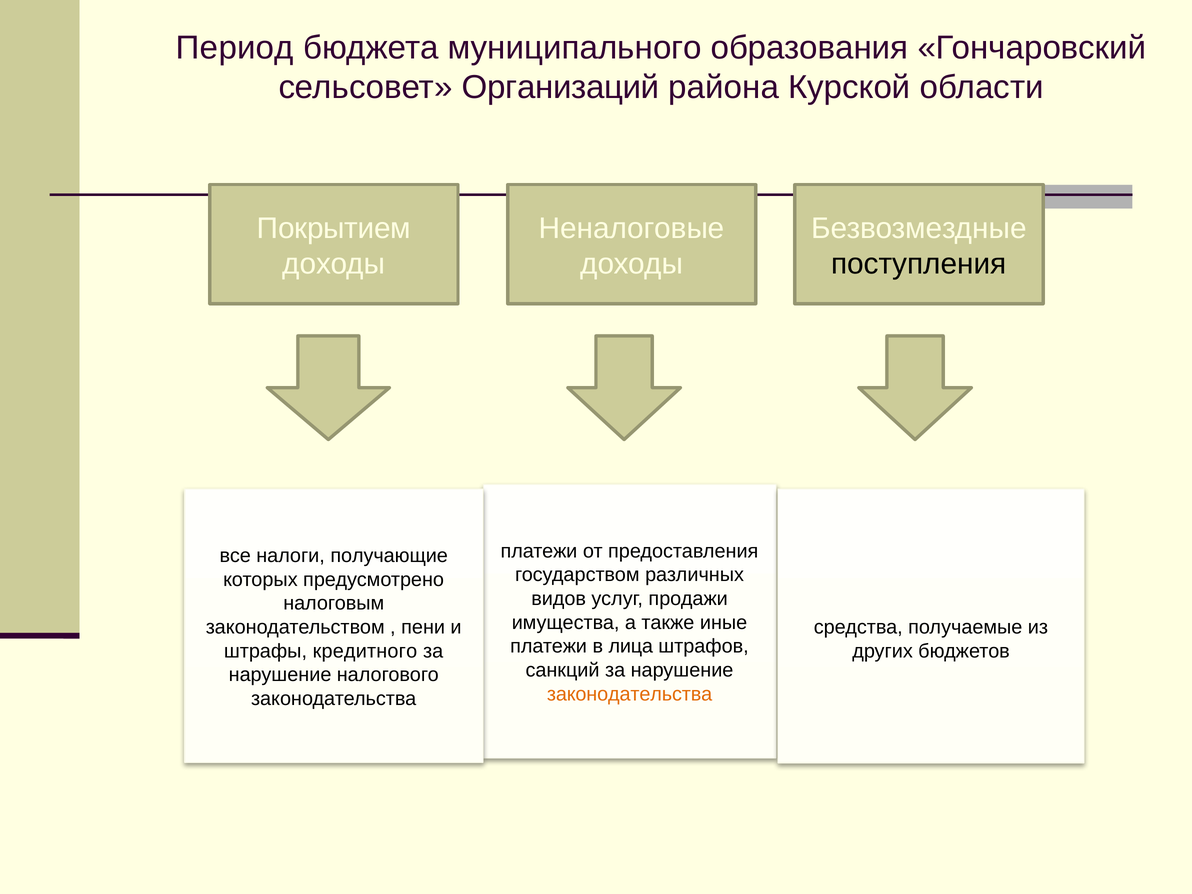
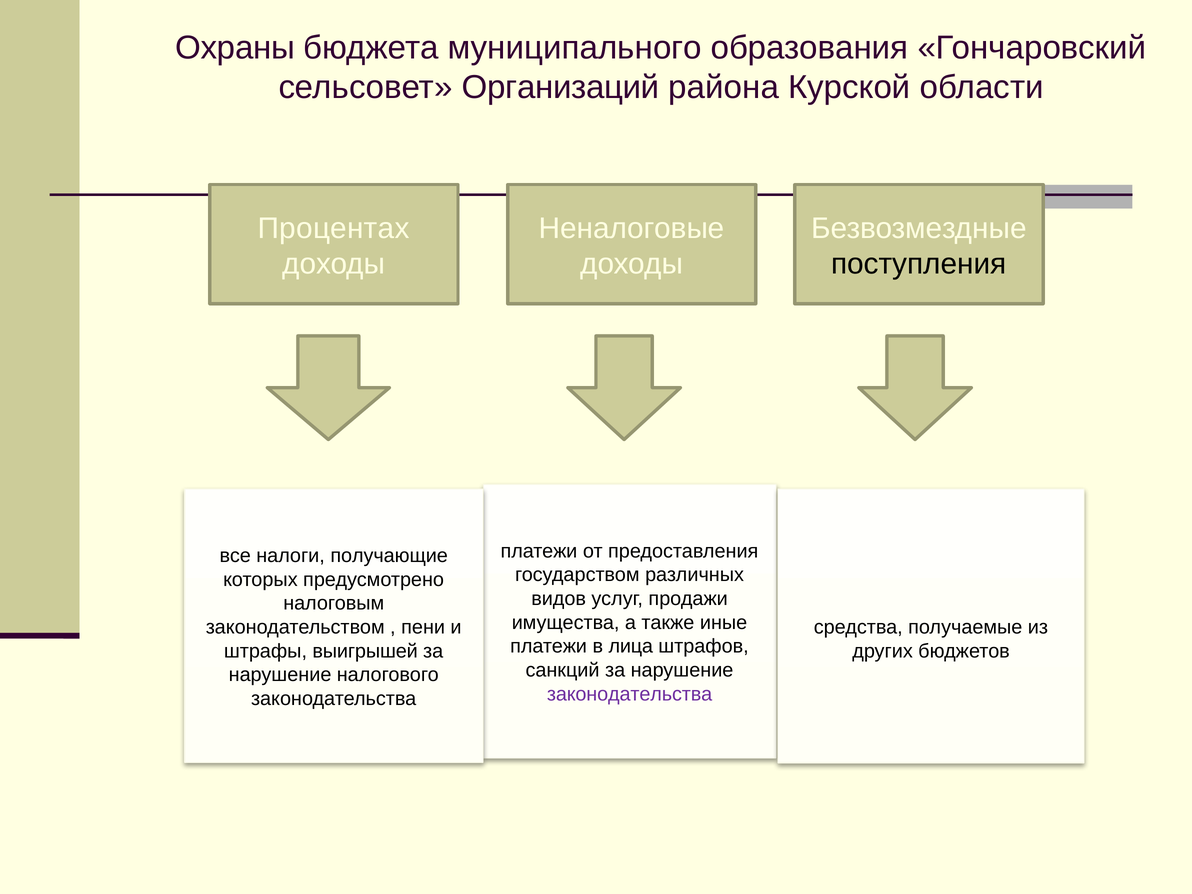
Период: Период -> Охраны
Покрытием: Покрытием -> Процентах
кредитного: кредитного -> выигрышей
законодательства at (630, 694) colour: orange -> purple
